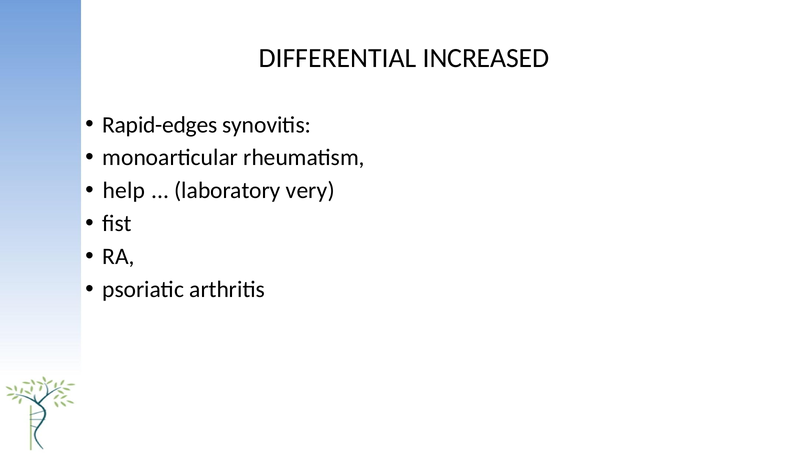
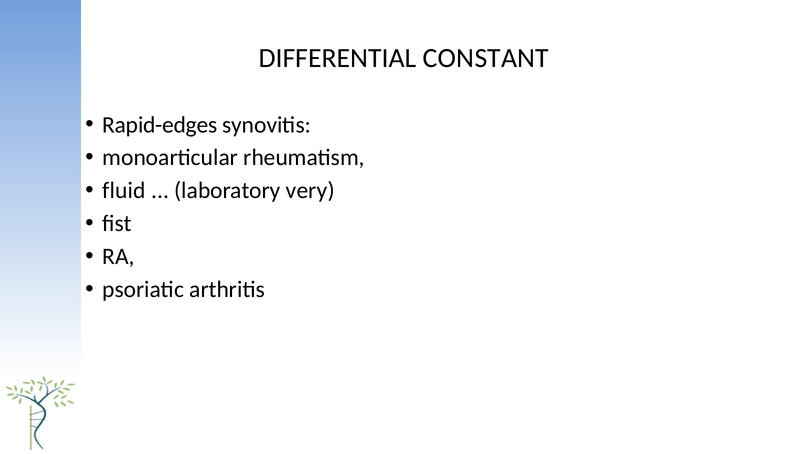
INCREASED: INCREASED -> CONSTANT
help: help -> fluid
